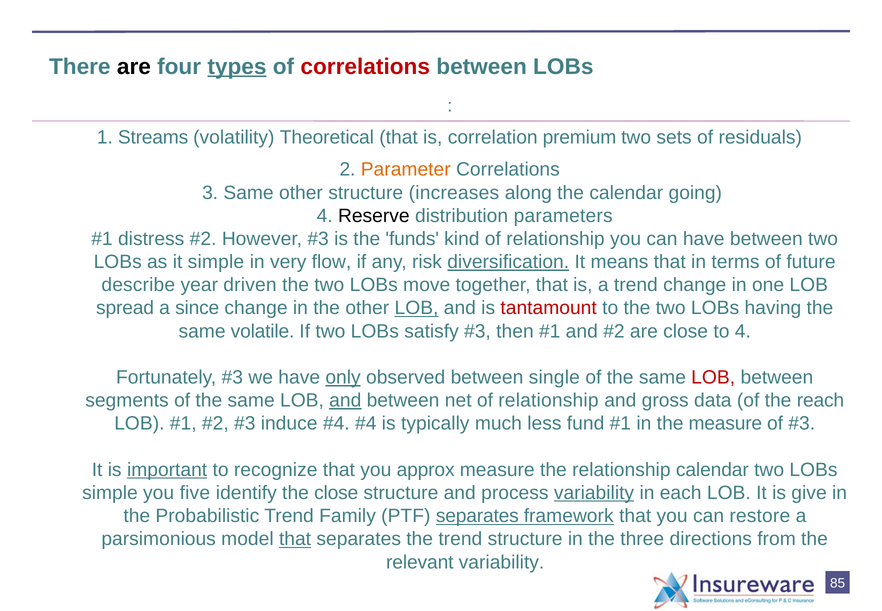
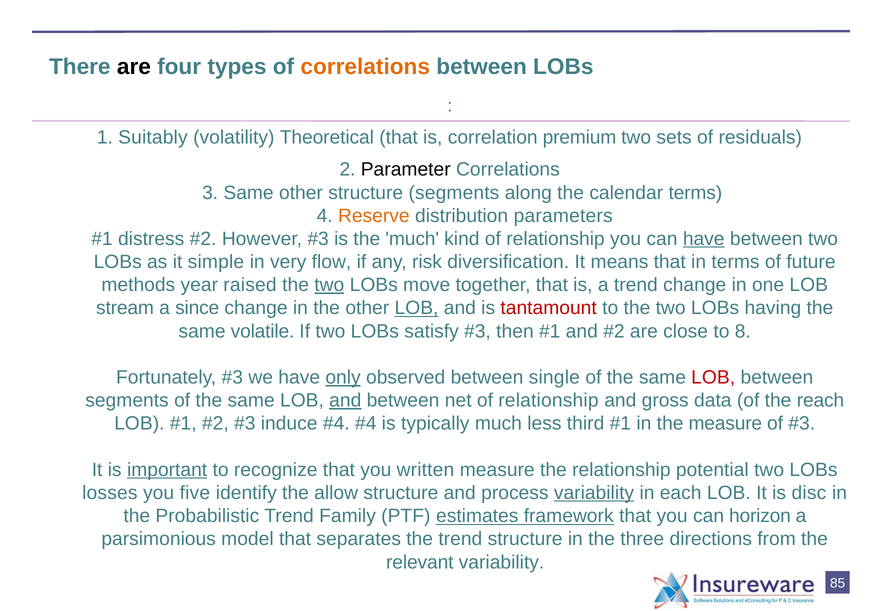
types underline: present -> none
correlations at (365, 67) colour: red -> orange
Streams: Streams -> Suitably
Parameter colour: orange -> black
structure increases: increases -> segments
calendar going: going -> terms
Reserve colour: black -> orange
the funds: funds -> much
have at (704, 239) underline: none -> present
diversification underline: present -> none
describe: describe -> methods
driven: driven -> raised
two at (329, 285) underline: none -> present
spread: spread -> stream
to 4: 4 -> 8
fund: fund -> third
approx: approx -> written
relationship calendar: calendar -> potential
simple at (110, 493): simple -> losses
the close: close -> allow
give: give -> disc
PTF separates: separates -> estimates
restore: restore -> horizon
that at (295, 539) underline: present -> none
